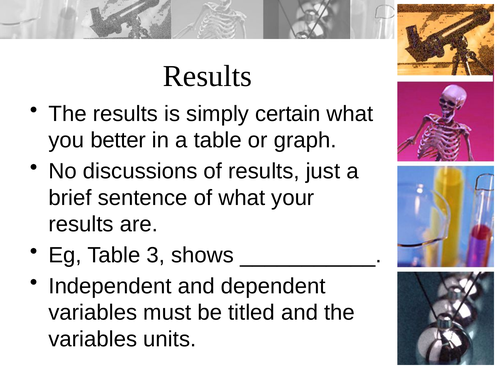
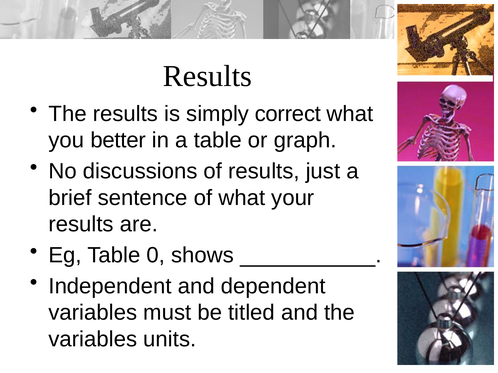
certain: certain -> correct
3: 3 -> 0
